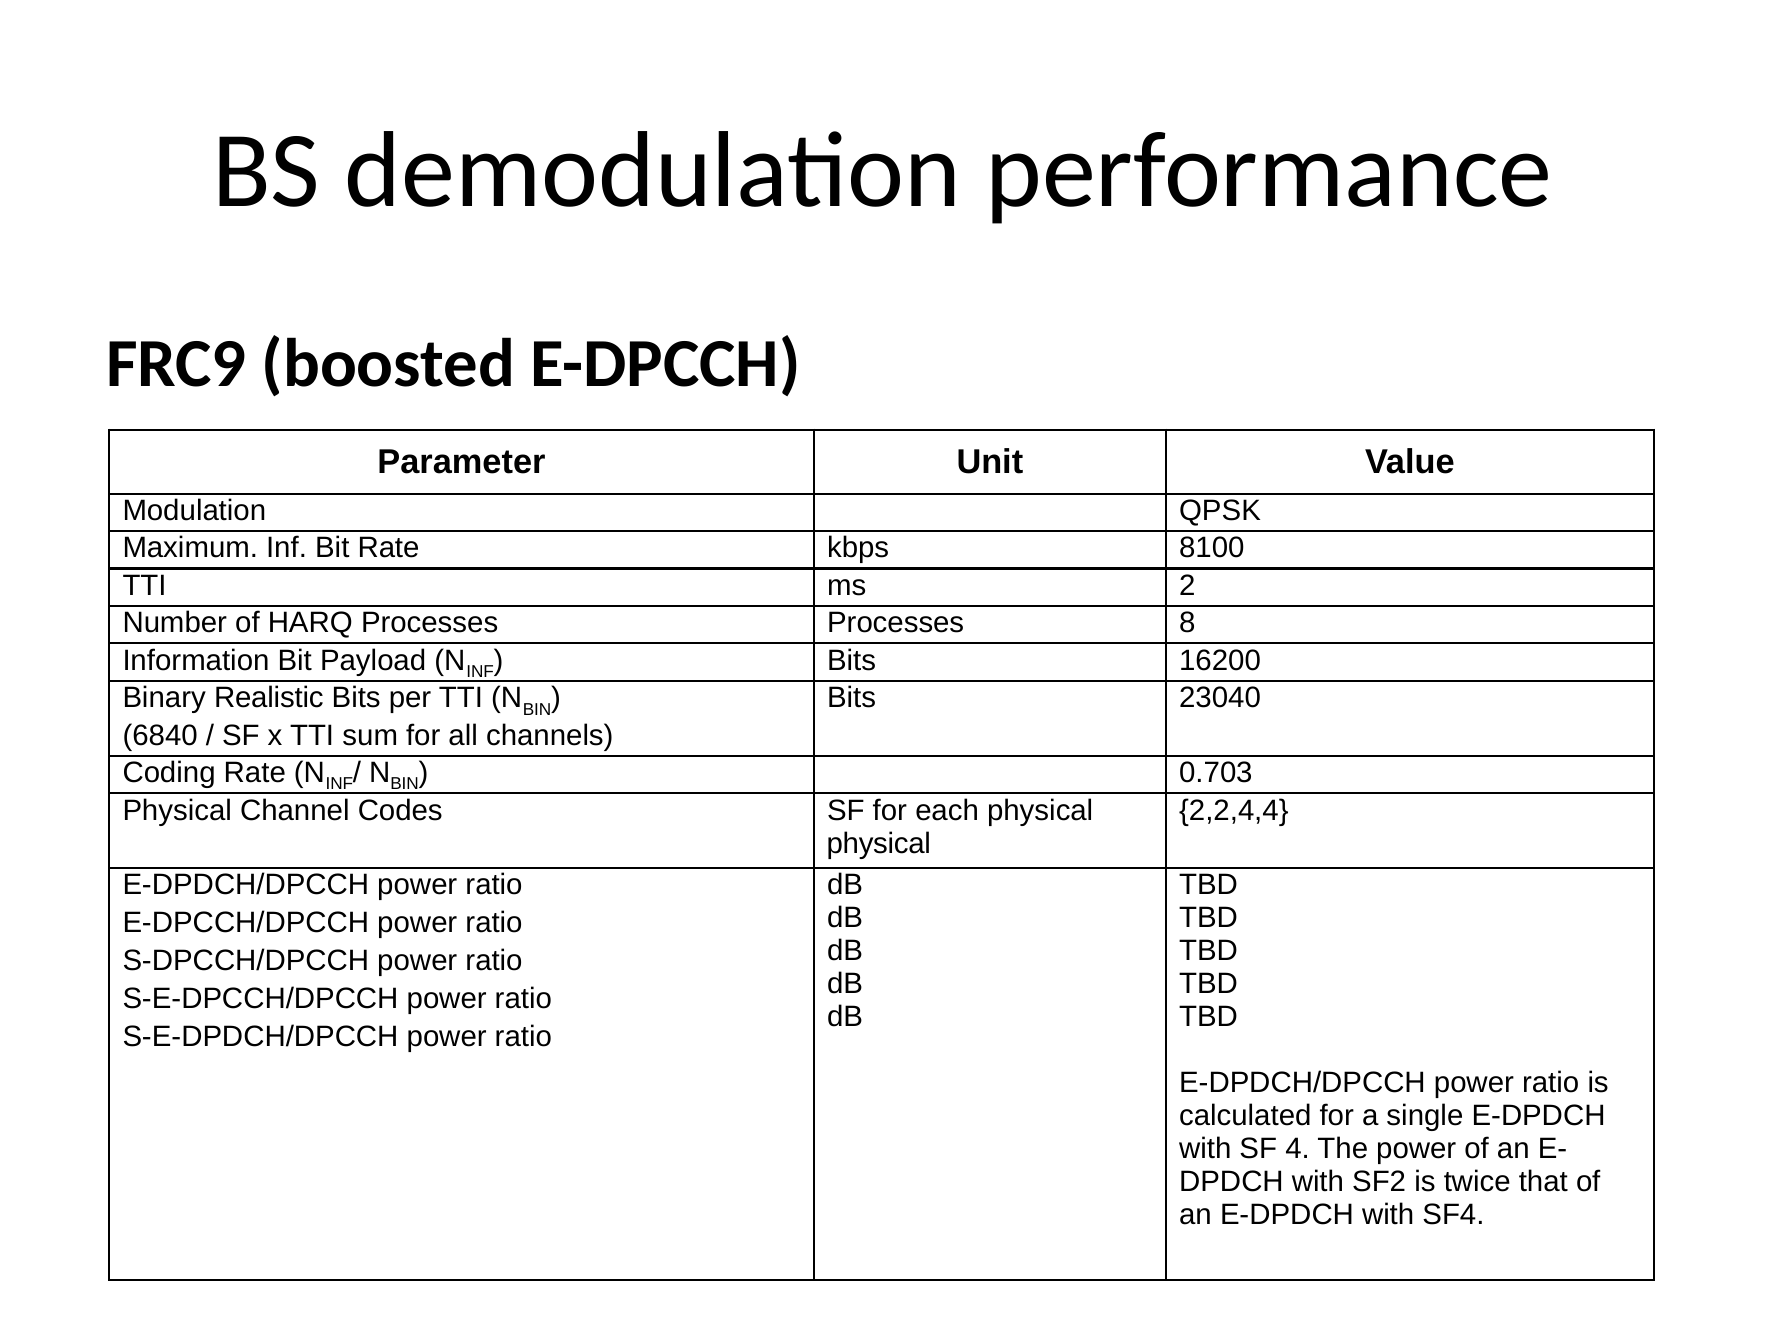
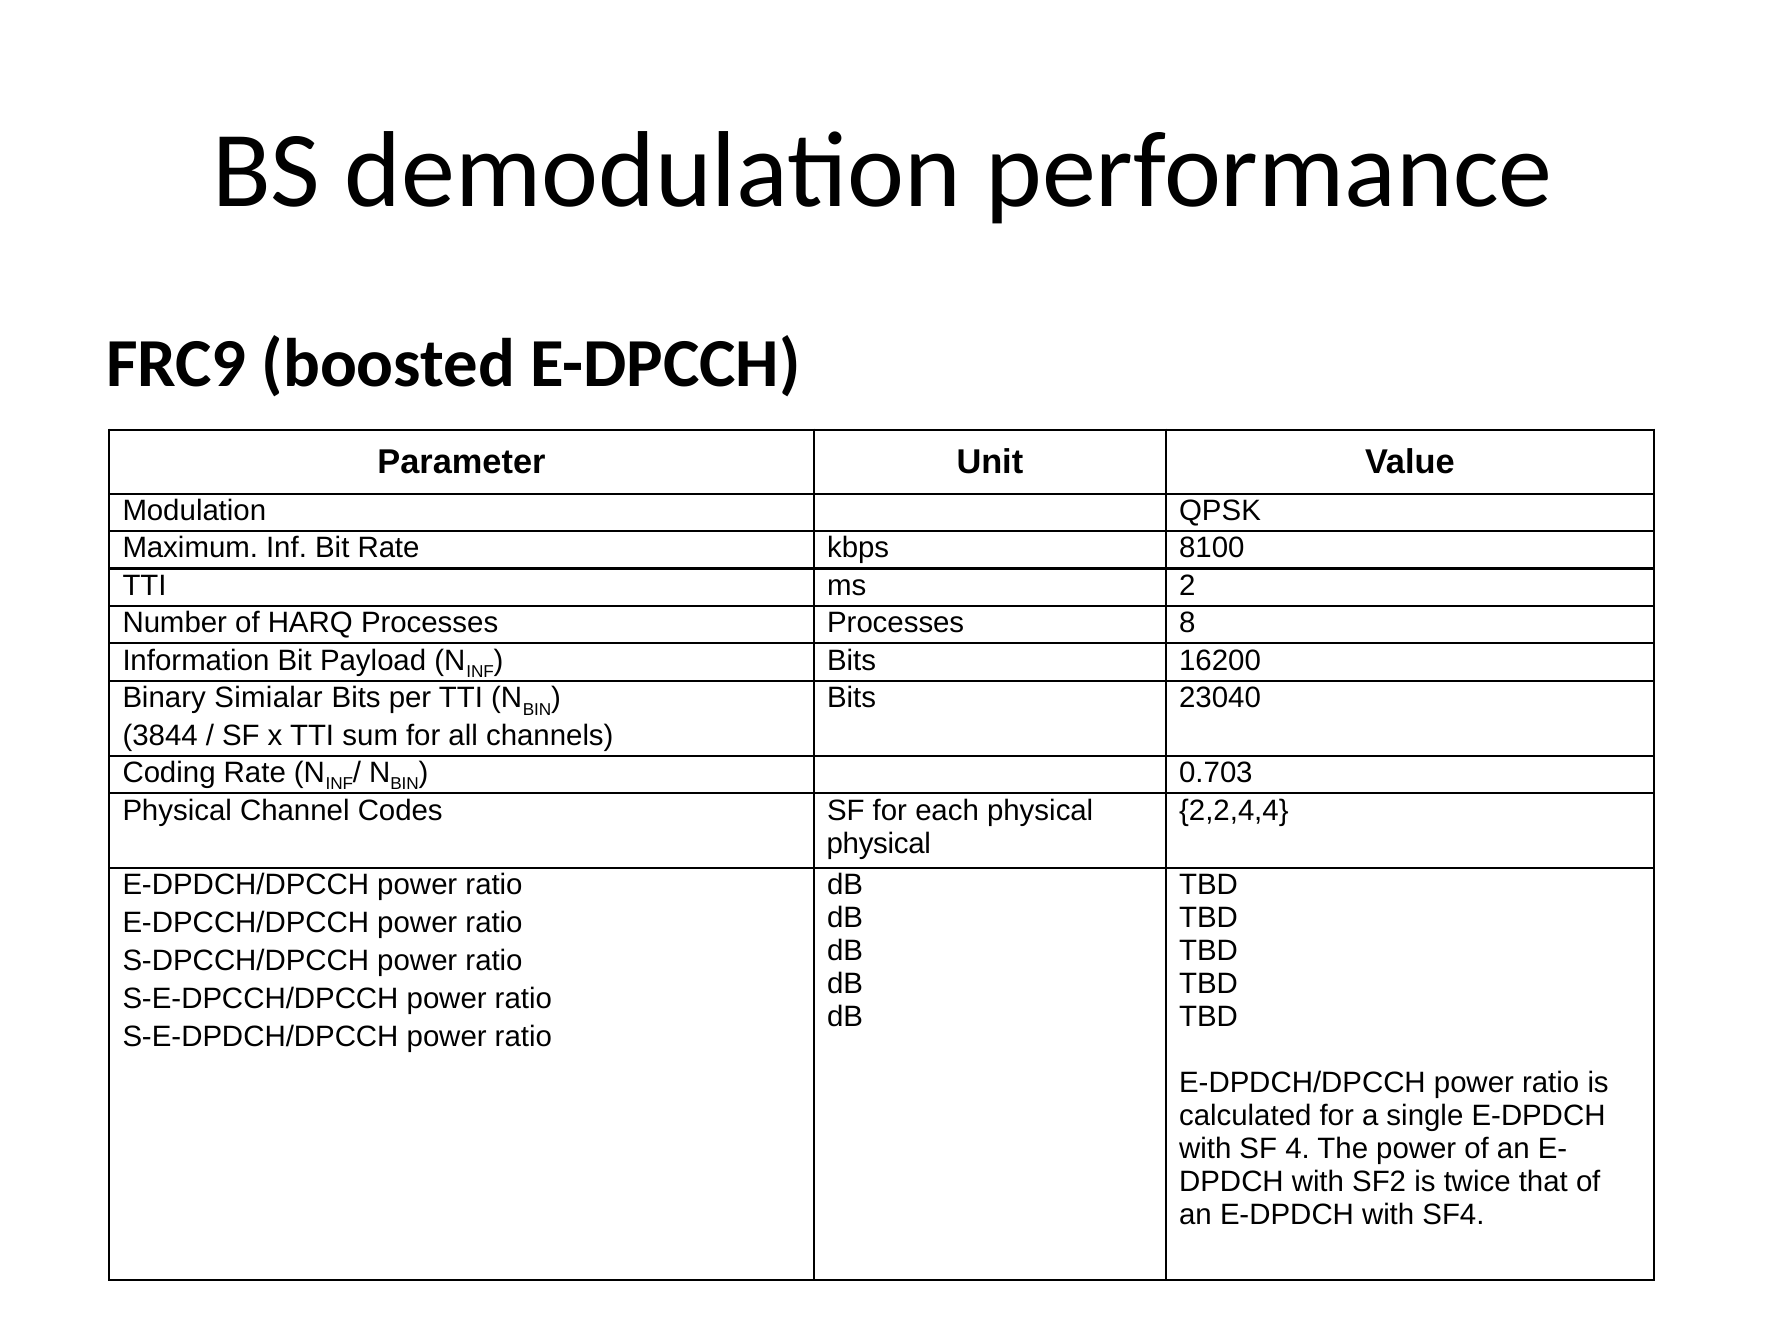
Realistic: Realistic -> Simialar
6840: 6840 -> 3844
